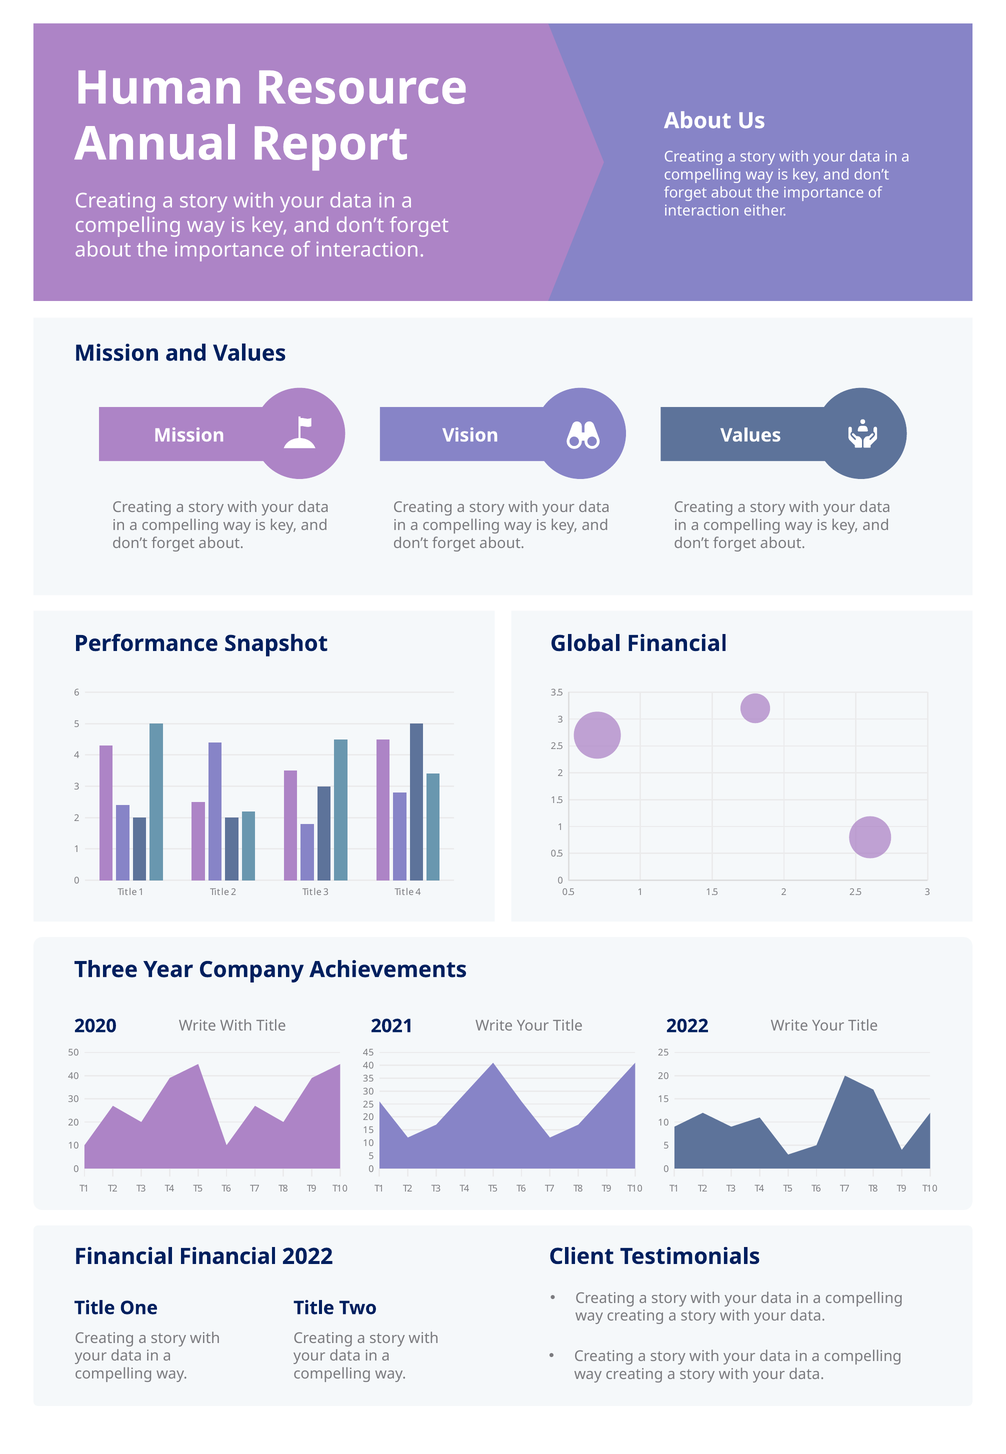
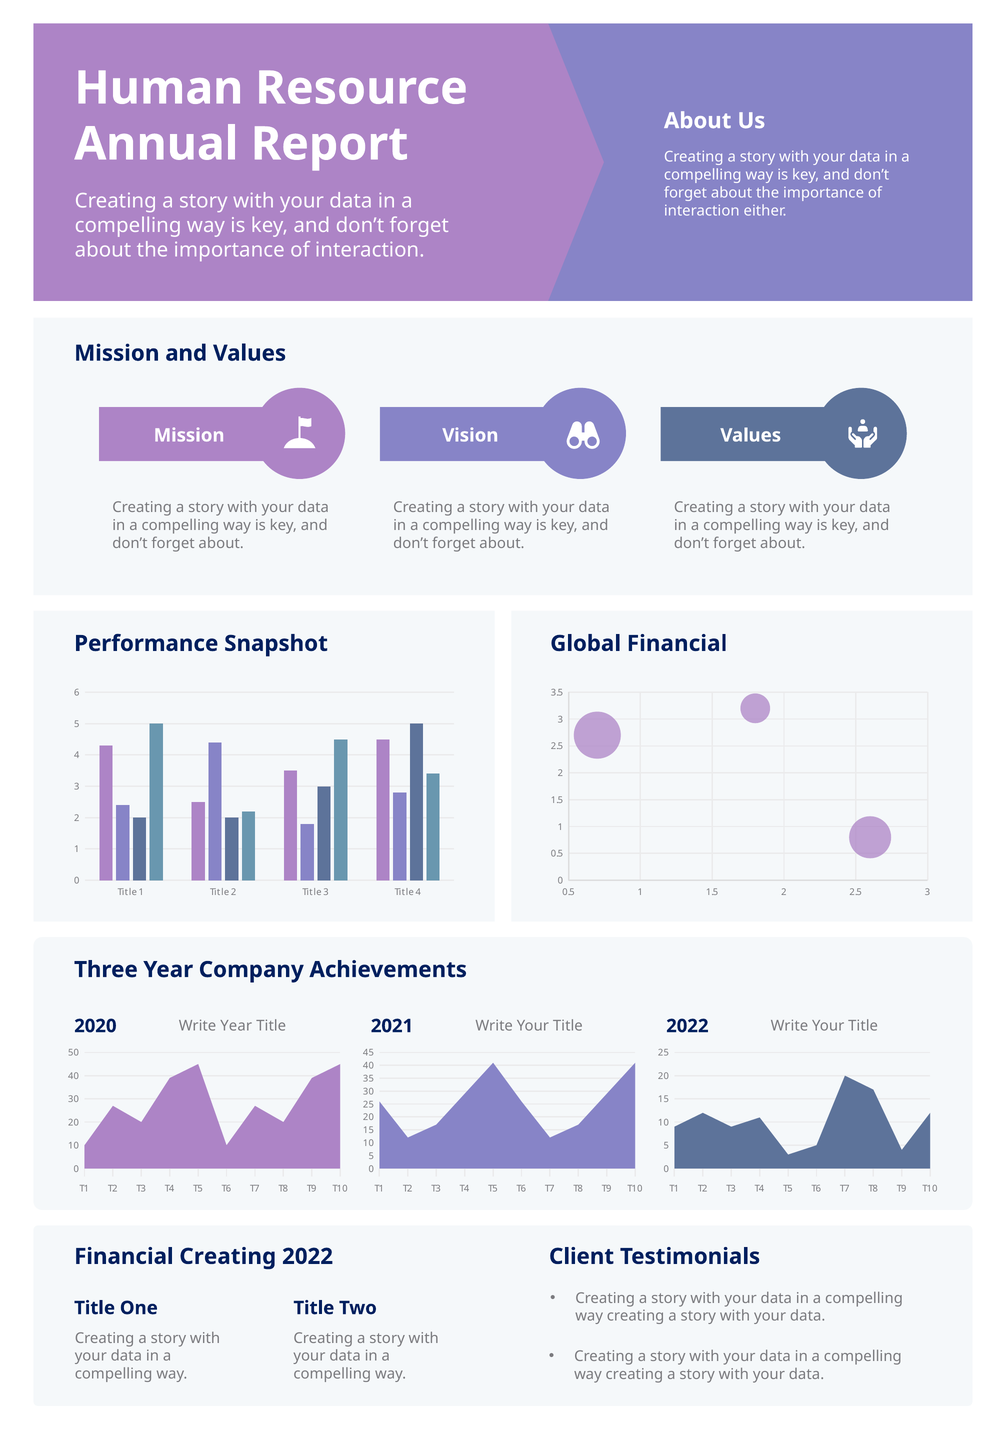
Write With: With -> Year
Financial Financial: Financial -> Creating
